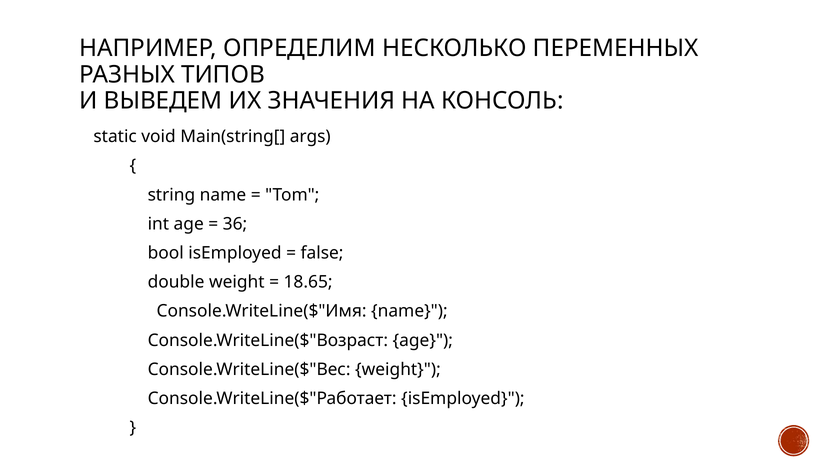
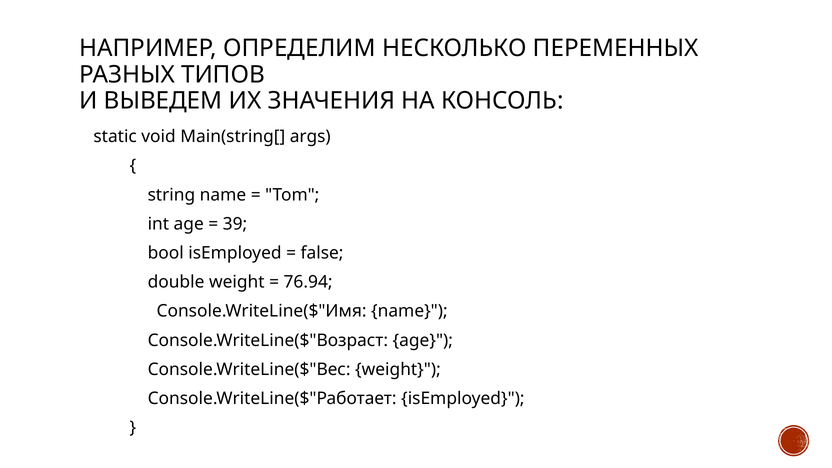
36: 36 -> 39
18.65: 18.65 -> 76.94
